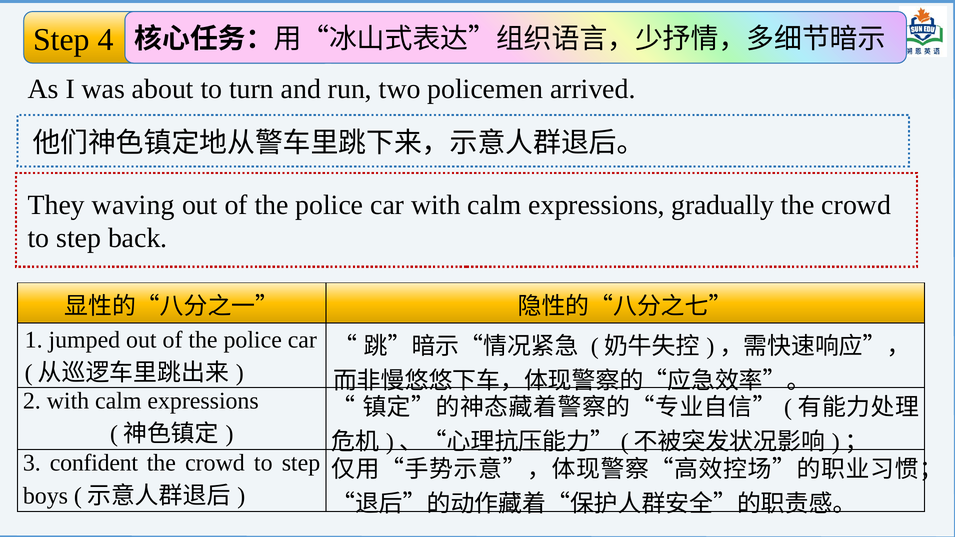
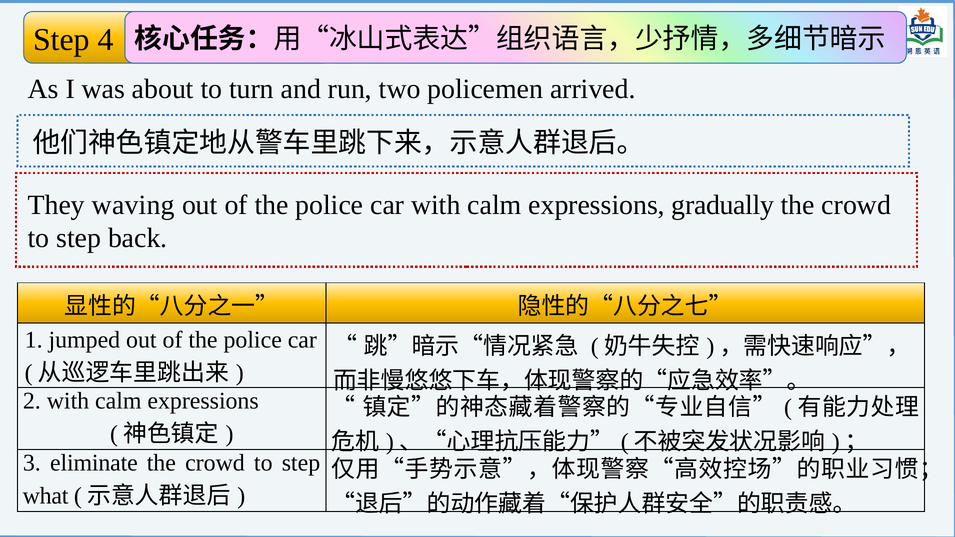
confident: confident -> eliminate
boys: boys -> what
